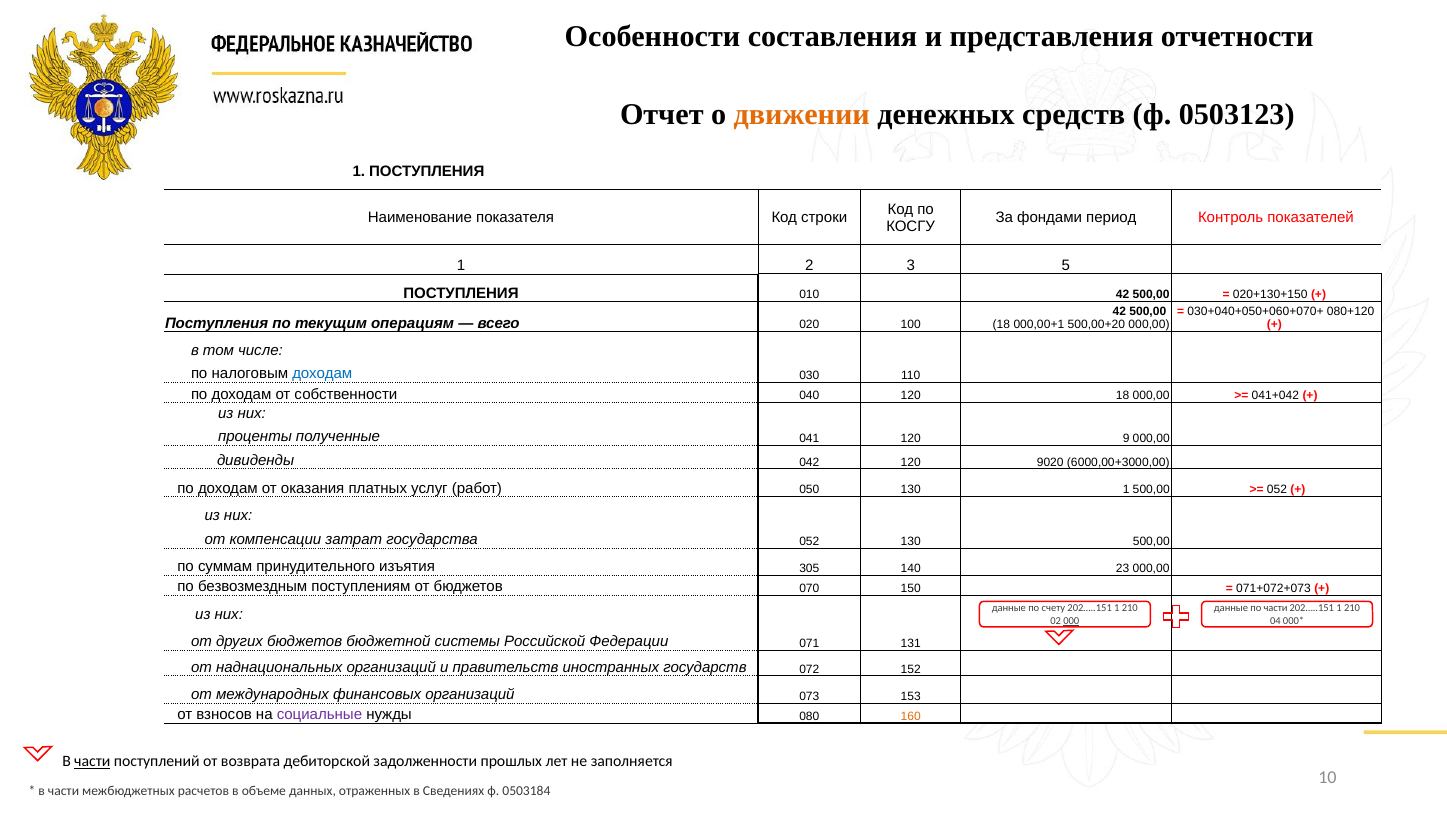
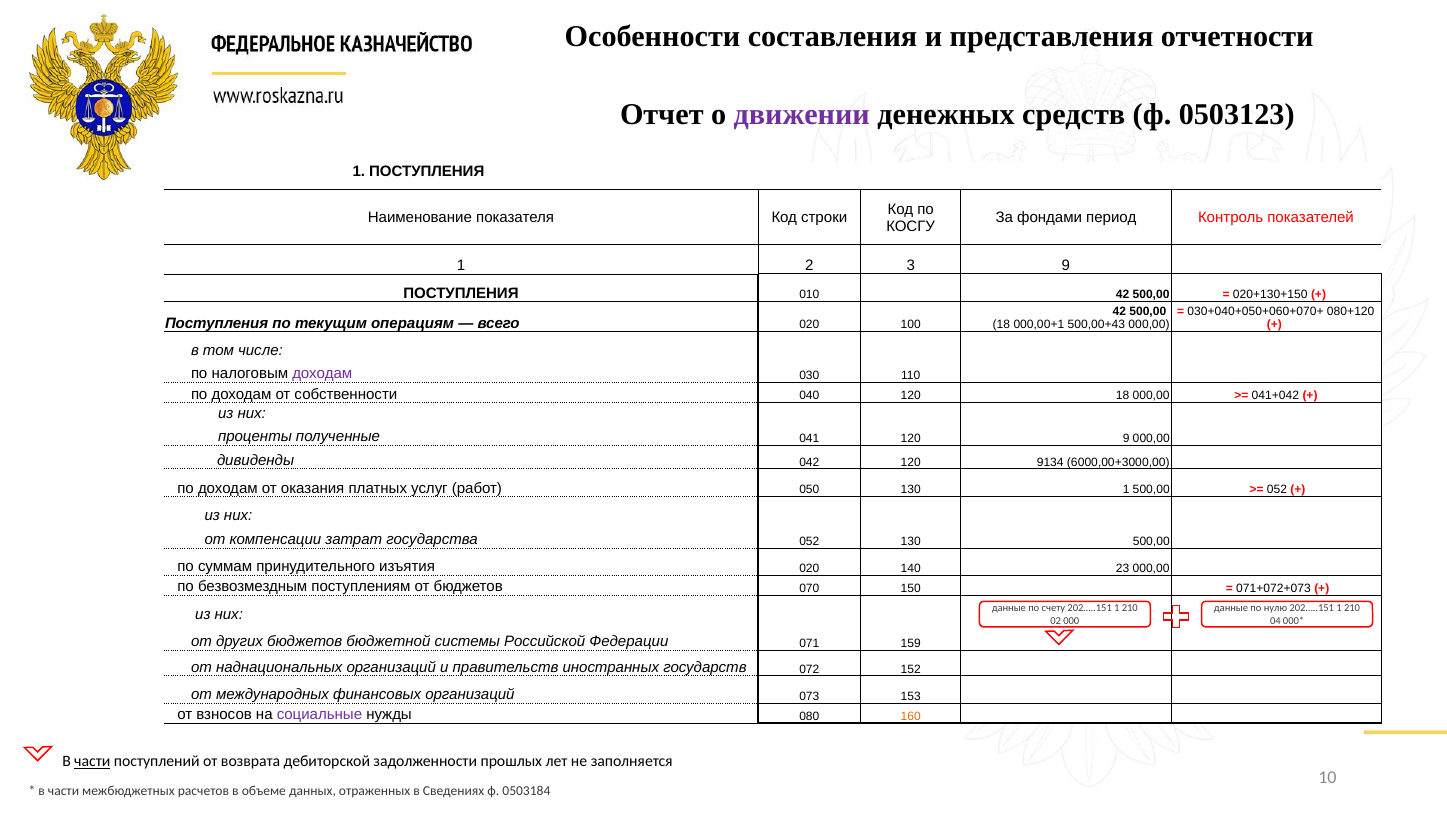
движении colour: orange -> purple
3 5: 5 -> 9
500,00+20: 500,00+20 -> 500,00+43
доходам at (322, 374) colour: blue -> purple
9020: 9020 -> 9134
изъятия 305: 305 -> 020
по части: части -> нулю
000 underline: present -> none
131: 131 -> 159
